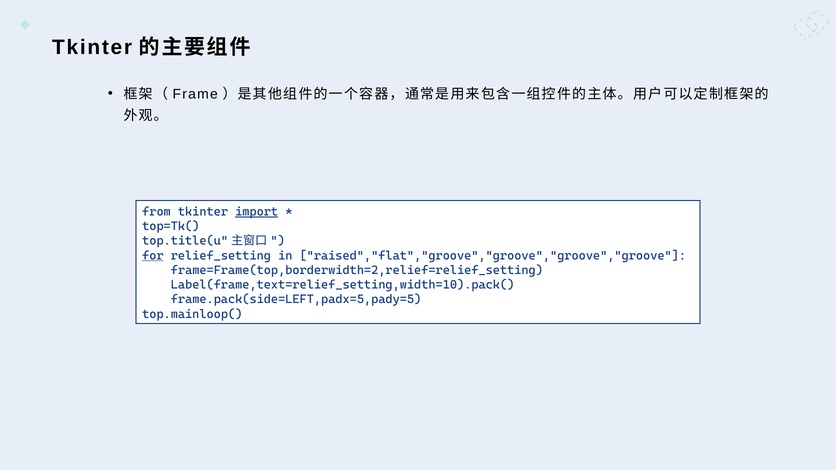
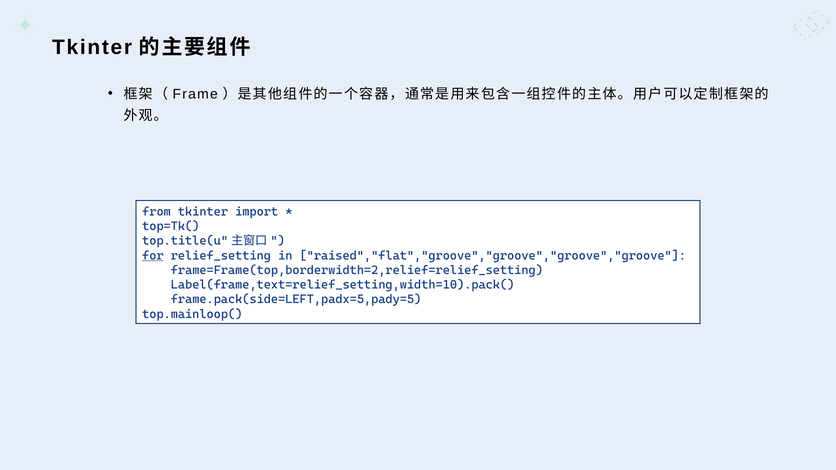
import underline: present -> none
